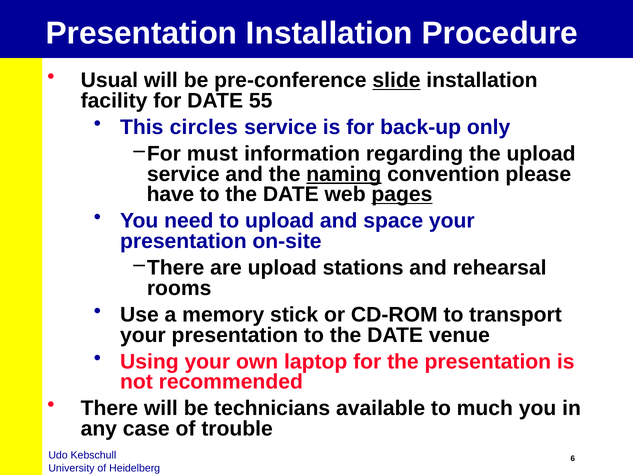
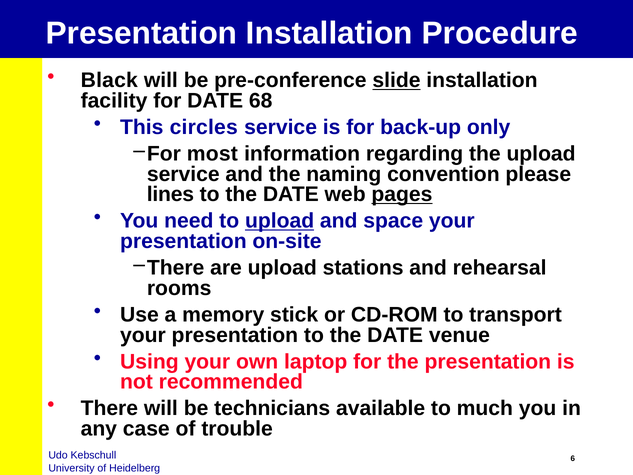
Usual: Usual -> Black
55: 55 -> 68
must: must -> most
naming underline: present -> none
have: have -> lines
upload at (280, 221) underline: none -> present
